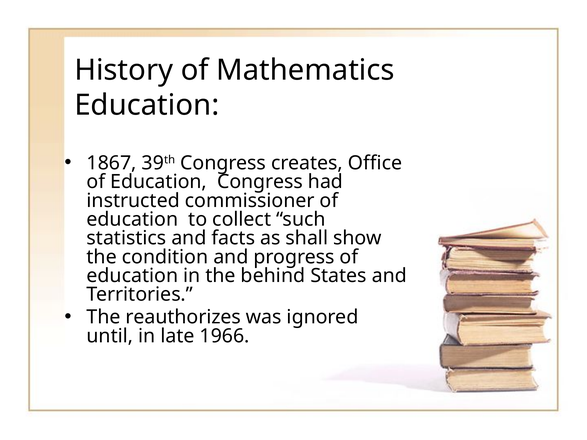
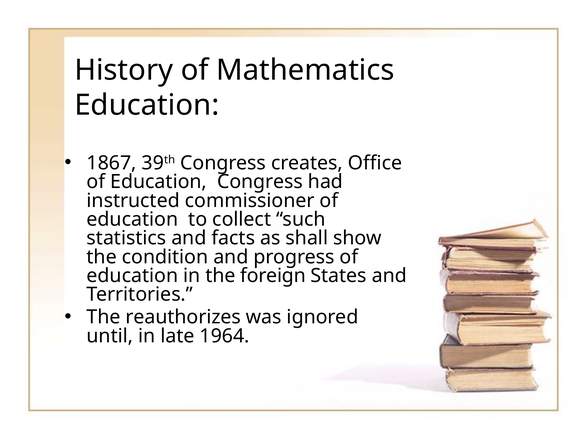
behind: behind -> foreign
1966: 1966 -> 1964
